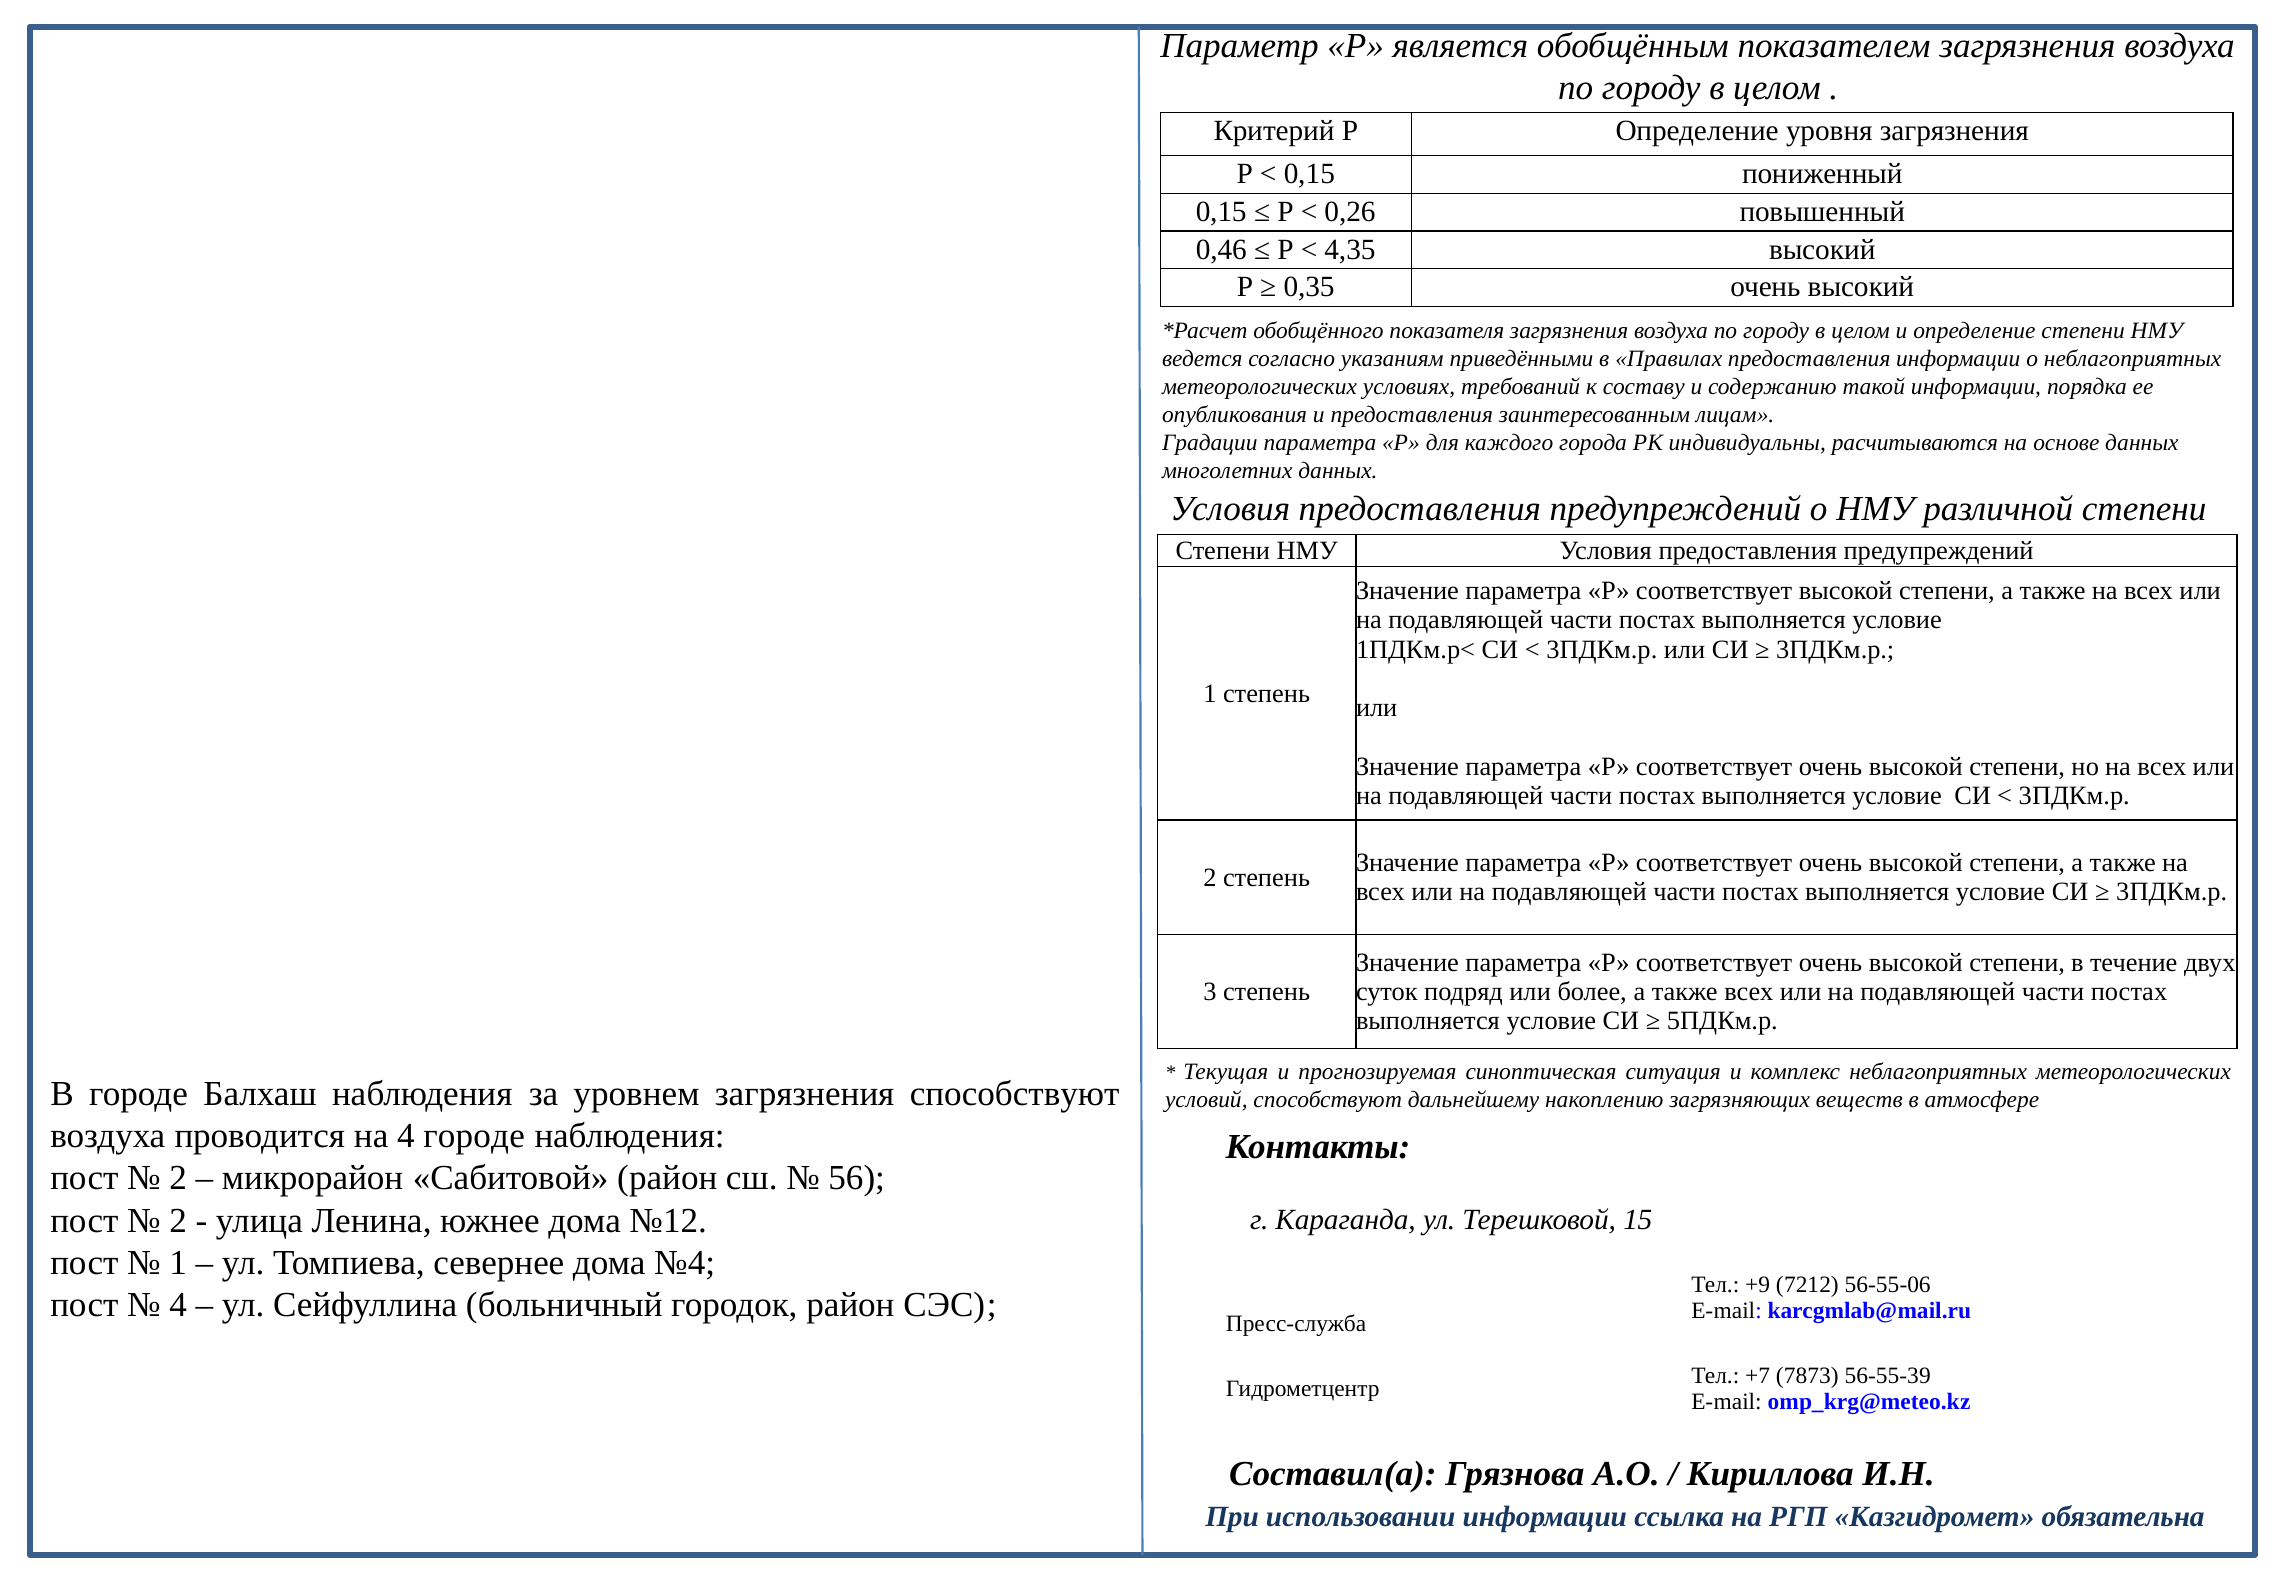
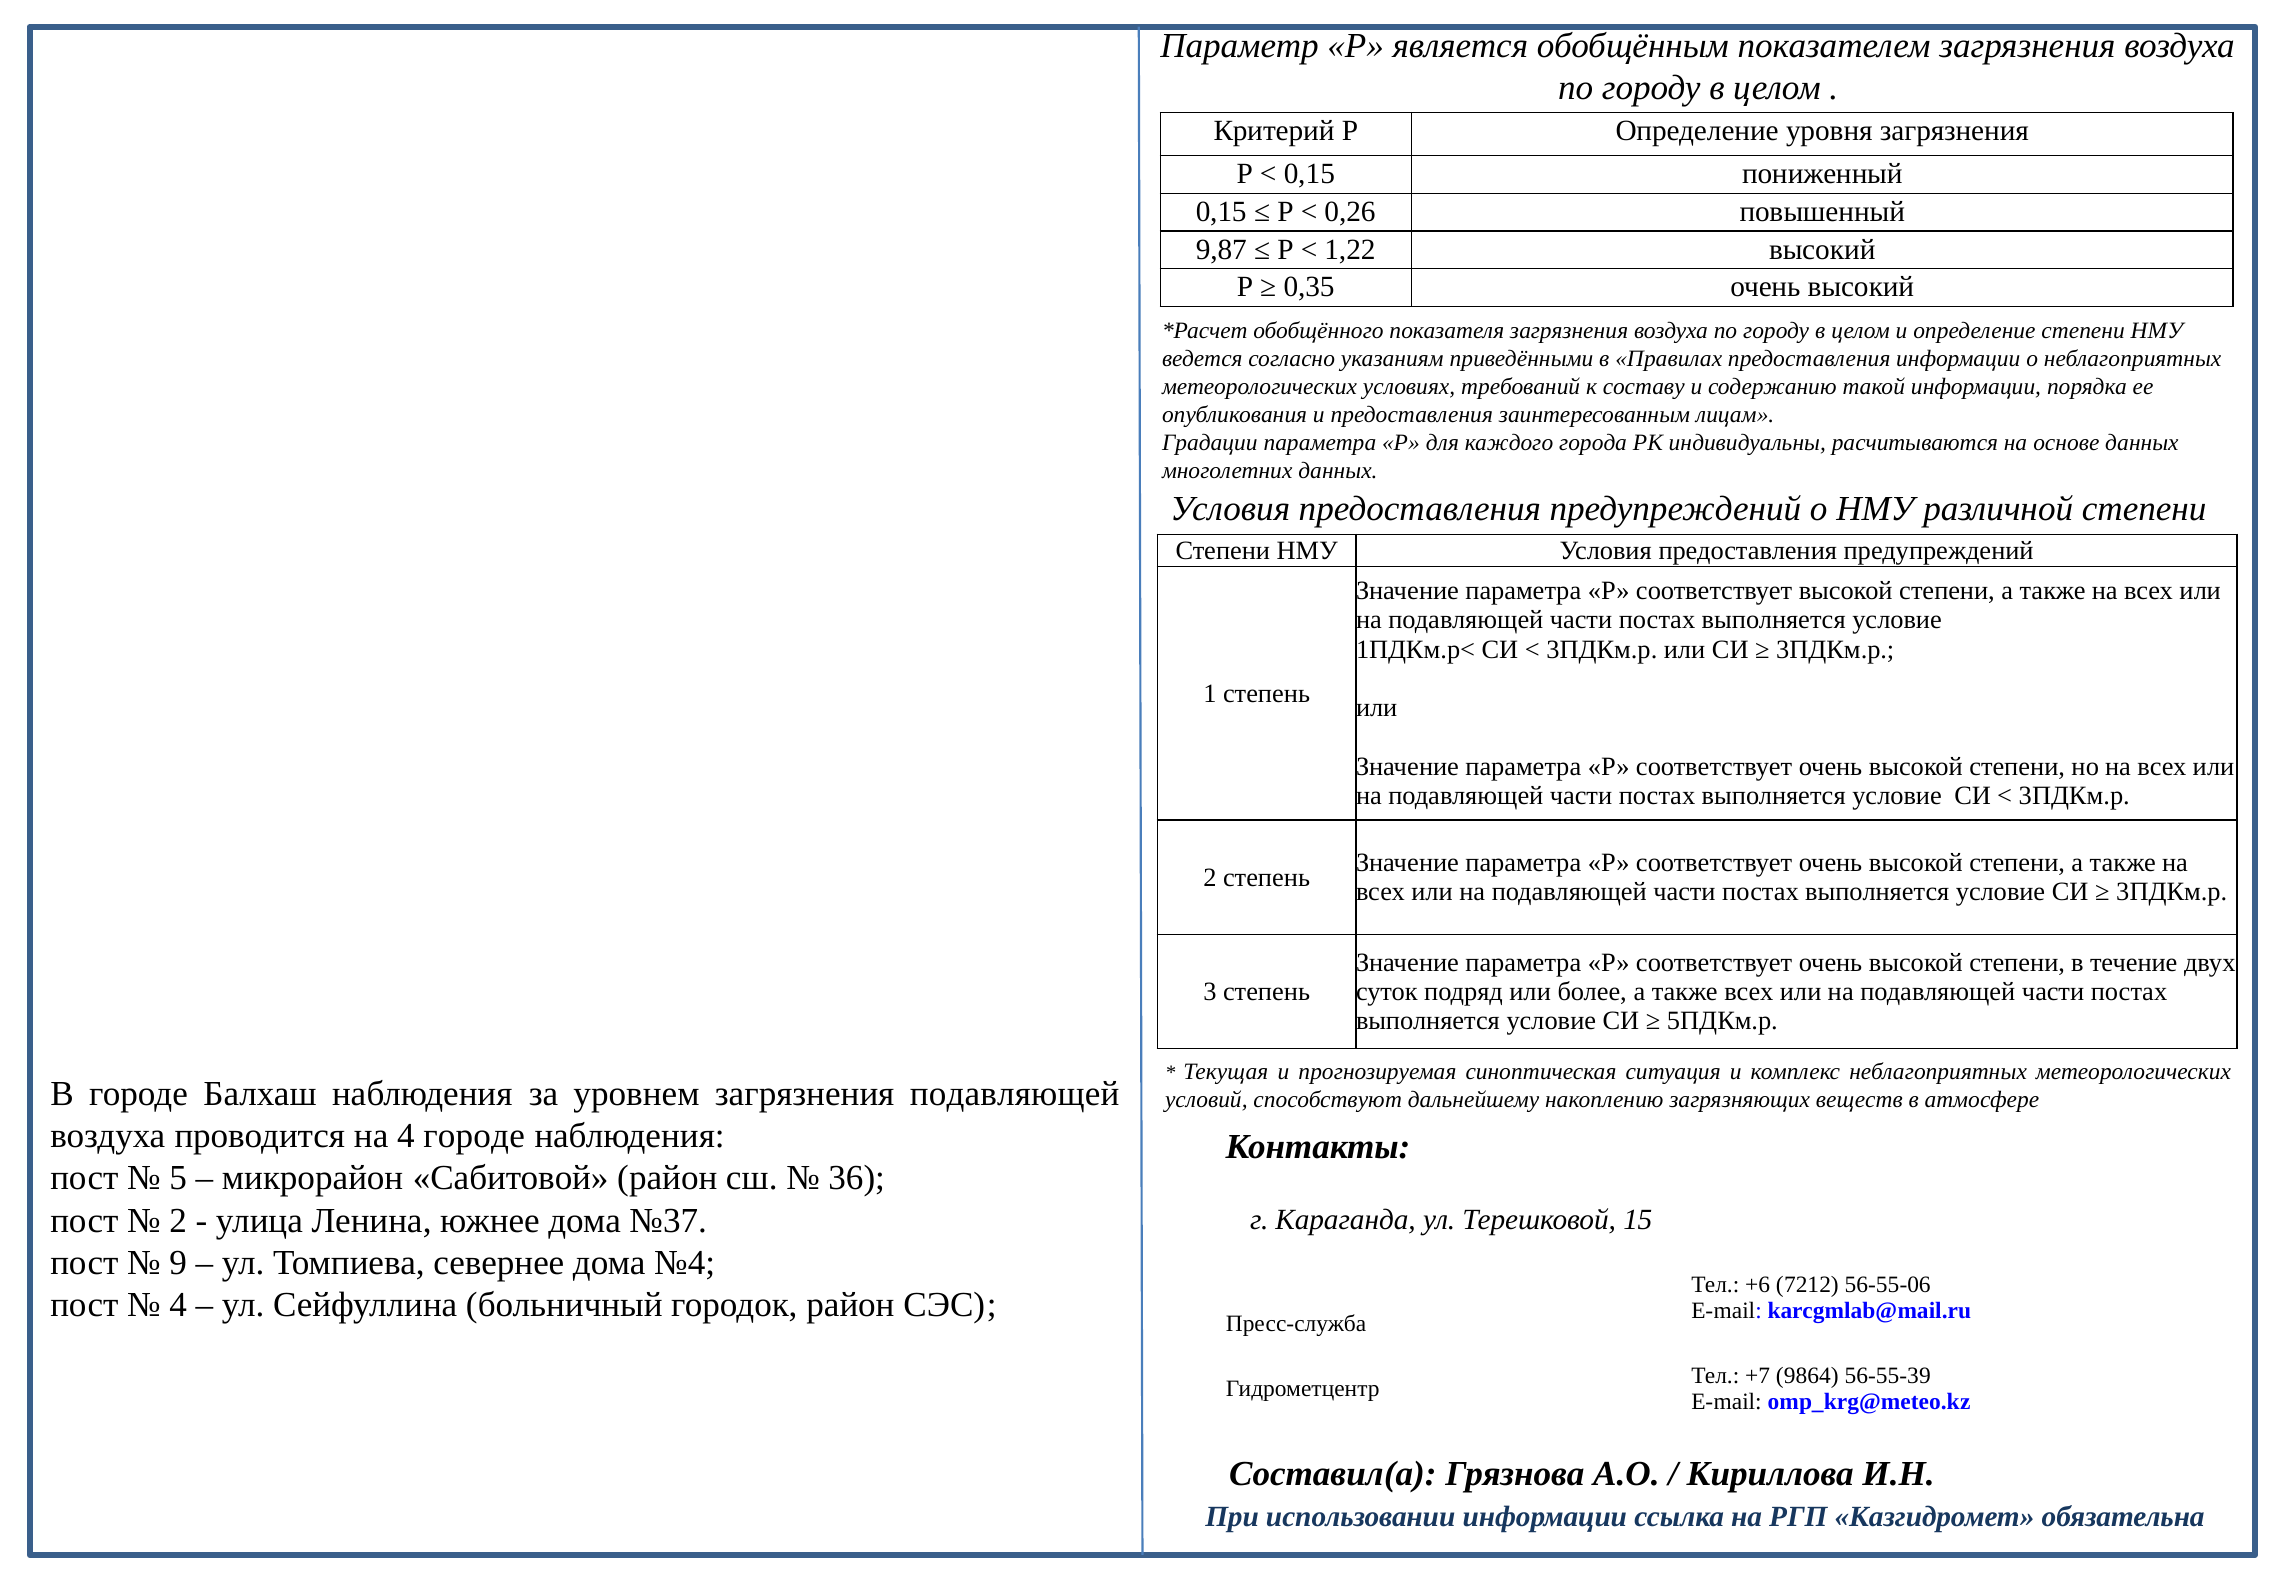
0,46: 0,46 -> 9,87
4,35: 4,35 -> 1,22
загрязнения способствуют: способствуют -> подавляющей
2 at (178, 1178): 2 -> 5
56: 56 -> 36
№12: №12 -> №37
1 at (178, 1263): 1 -> 9
+9: +9 -> +6
7873: 7873 -> 9864
